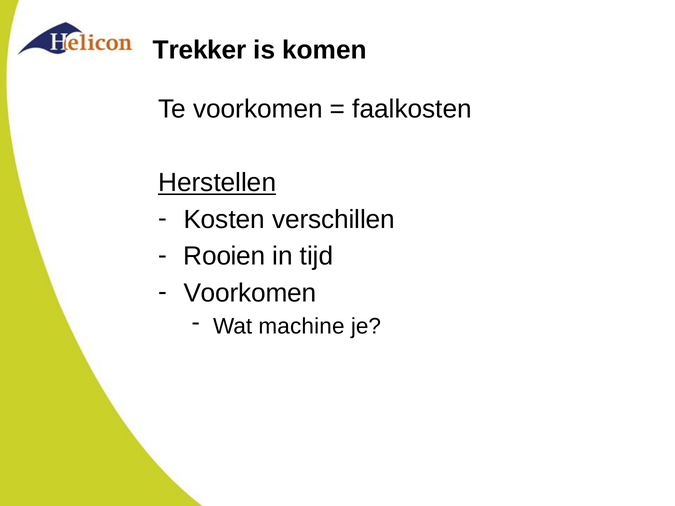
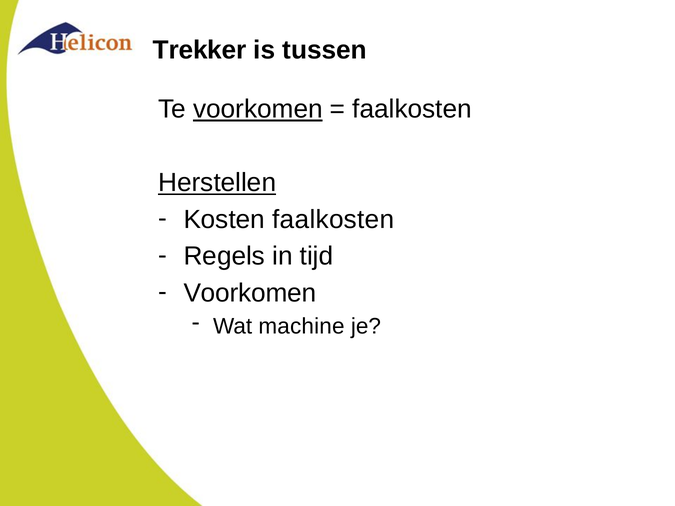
komen: komen -> tussen
voorkomen at (258, 109) underline: none -> present
Kosten verschillen: verschillen -> faalkosten
Rooien: Rooien -> Regels
